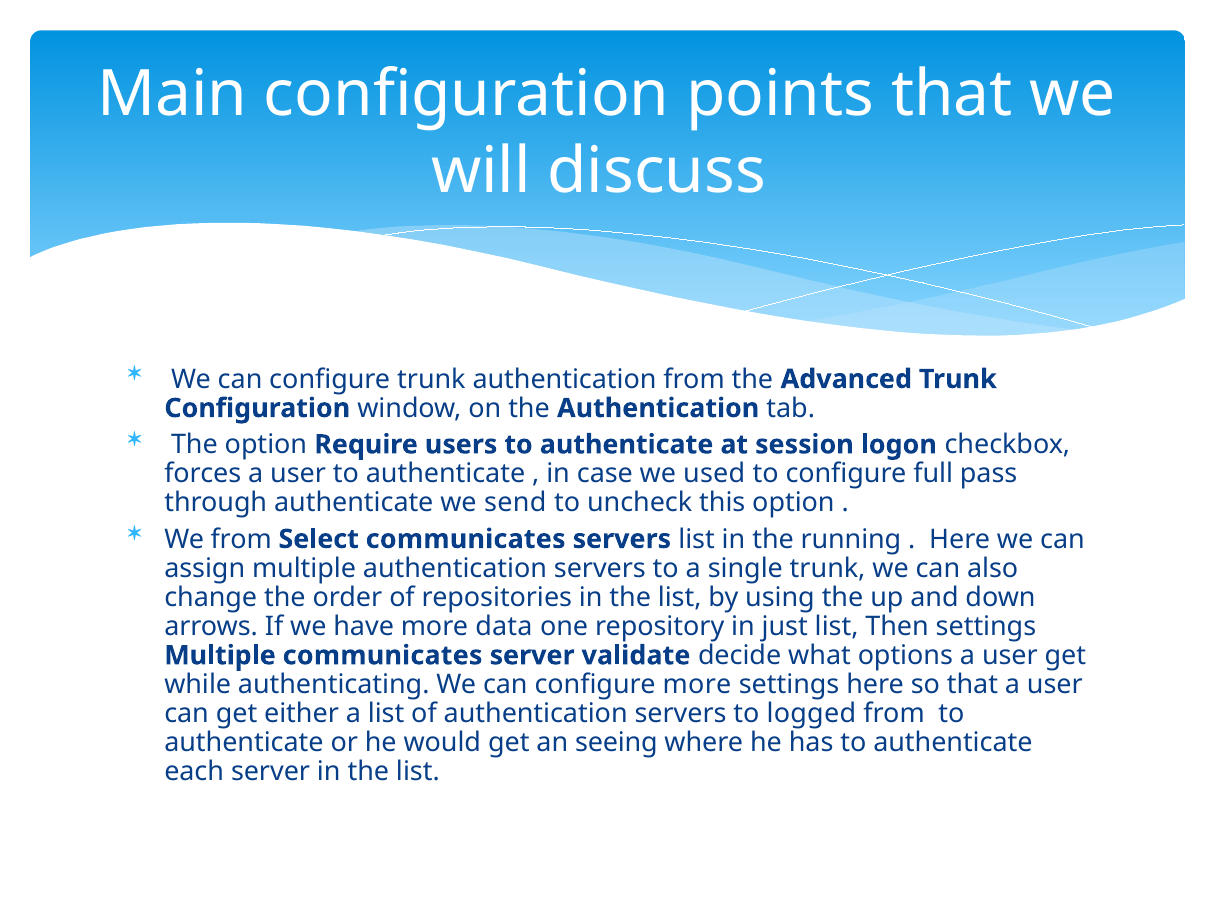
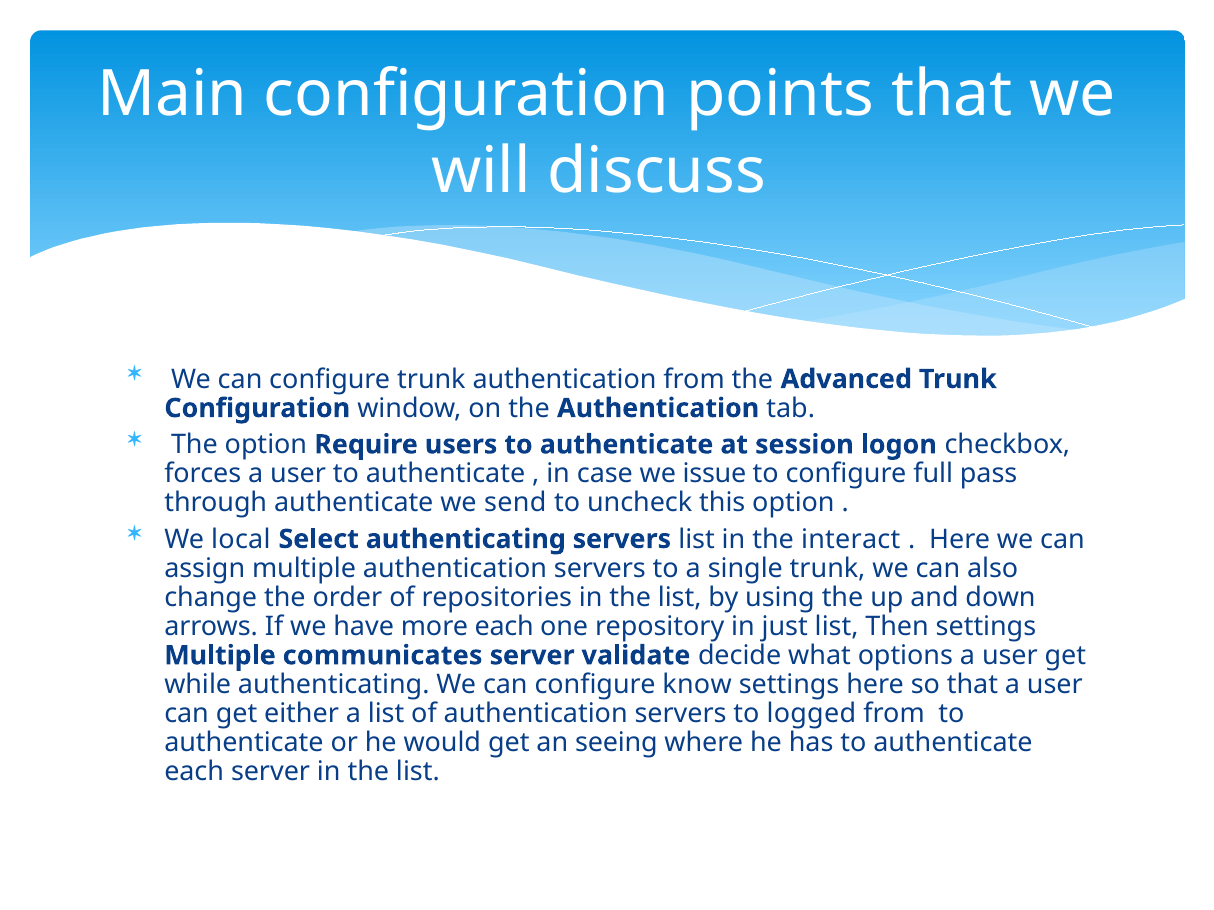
used: used -> issue
We from: from -> local
Select communicates: communicates -> authenticating
running: running -> interact
more data: data -> each
configure more: more -> know
